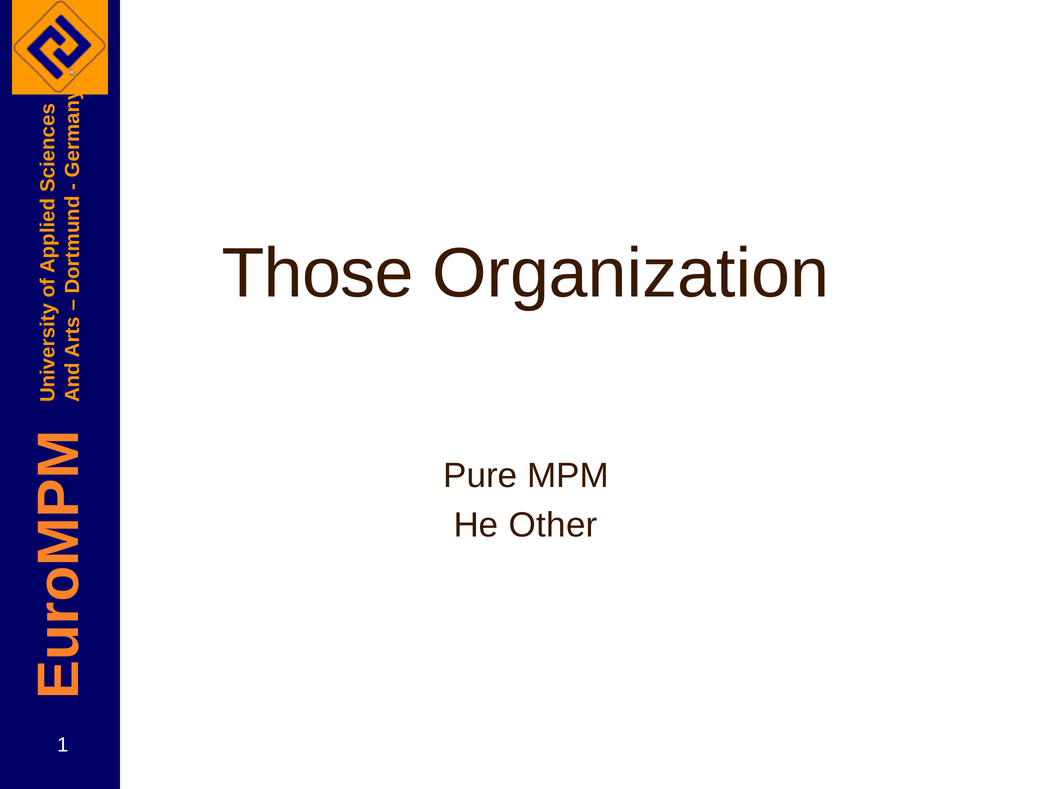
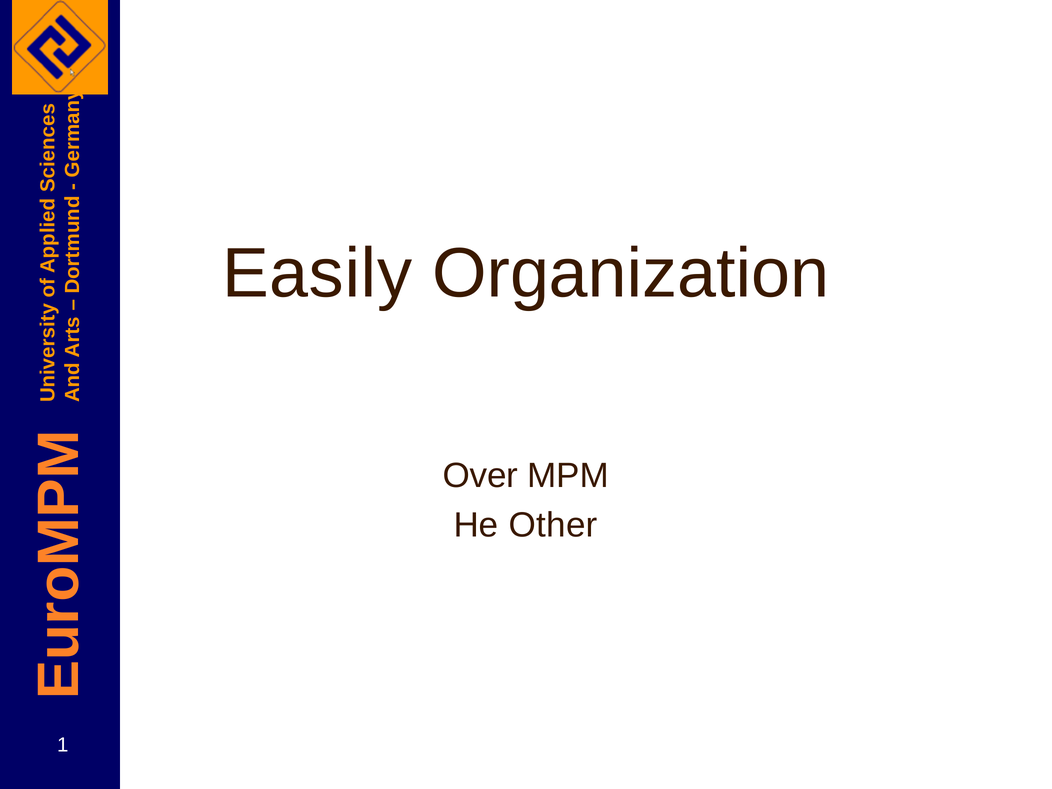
Those: Those -> Easily
Pure: Pure -> Over
